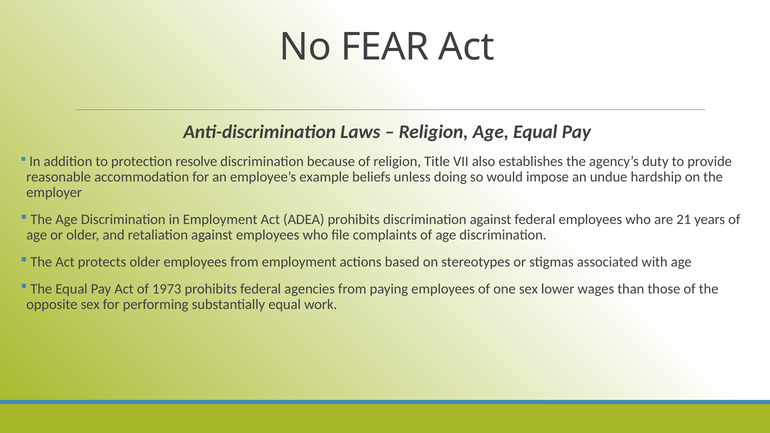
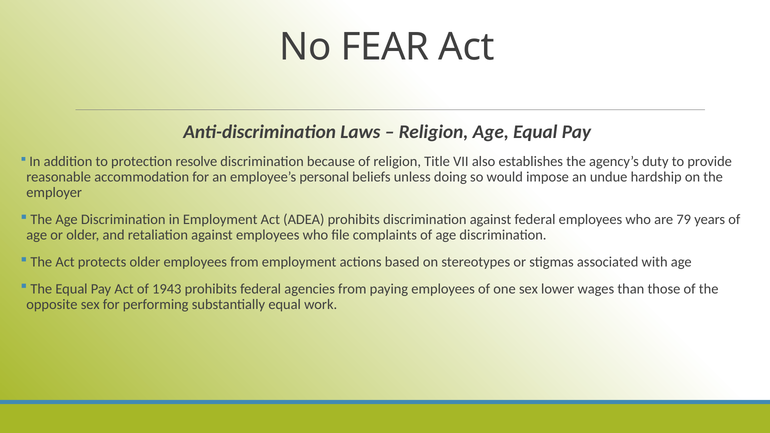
example: example -> personal
21: 21 -> 79
1973: 1973 -> 1943
